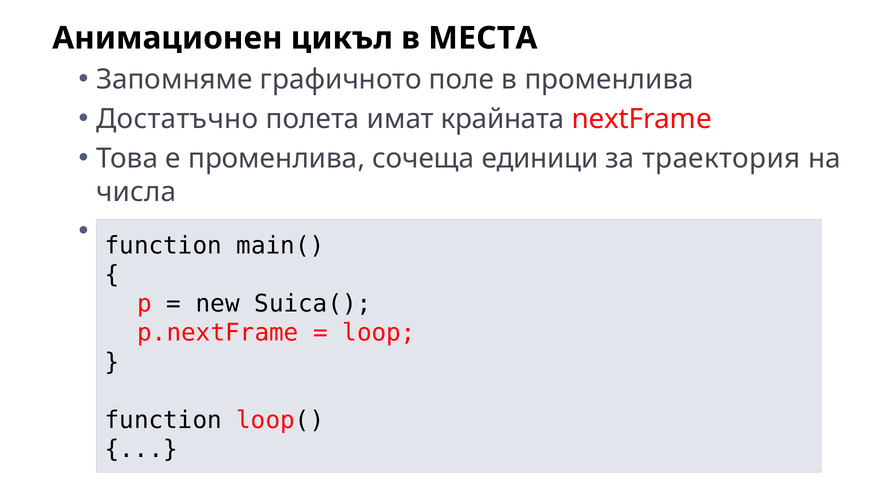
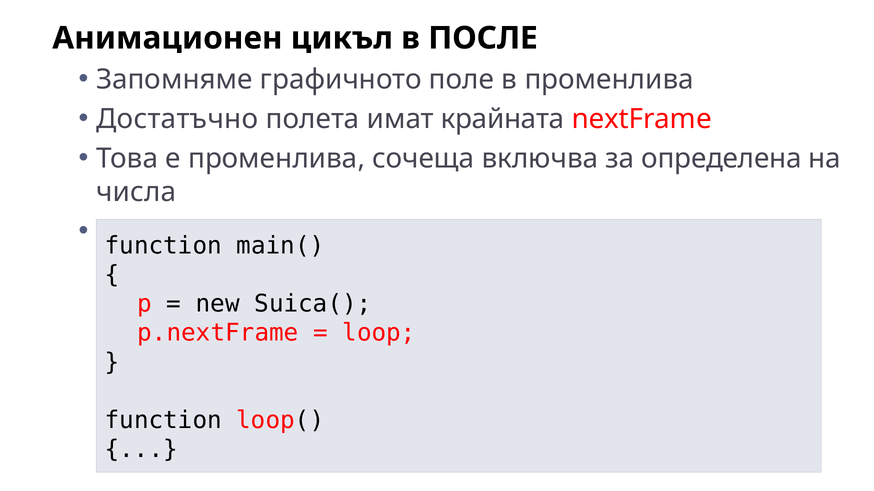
МЕСТА: МЕСТА -> ПОСЛЕ
единици: единици -> включва
траектория: траектория -> определена
